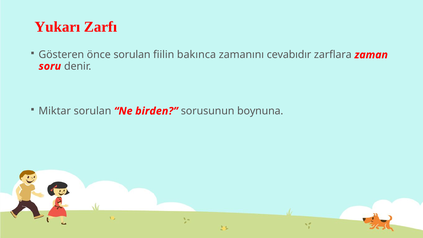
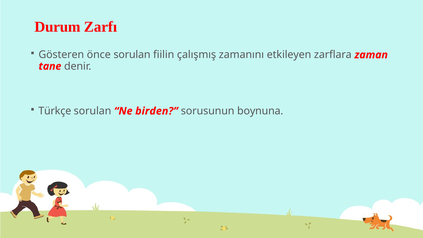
Yukarı: Yukarı -> Durum
bakınca: bakınca -> çalışmış
cevabıdır: cevabıdır -> etkileyen
soru: soru -> tane
Miktar: Miktar -> Türkçe
